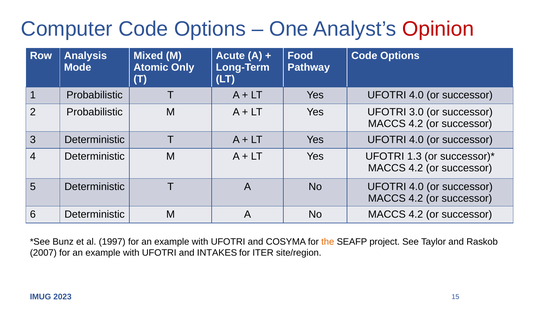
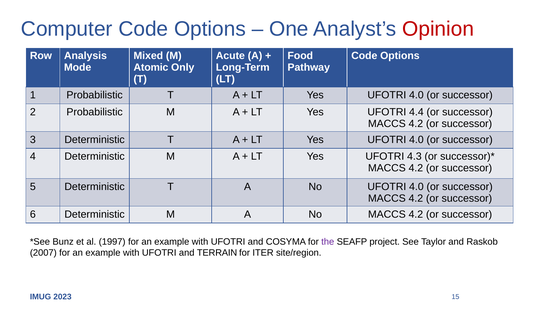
3.0: 3.0 -> 4.4
1.3: 1.3 -> 4.3
the colour: orange -> purple
INTAKES: INTAKES -> TERRAIN
